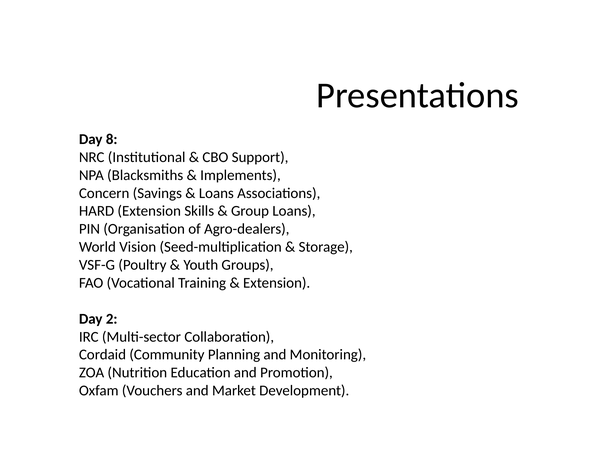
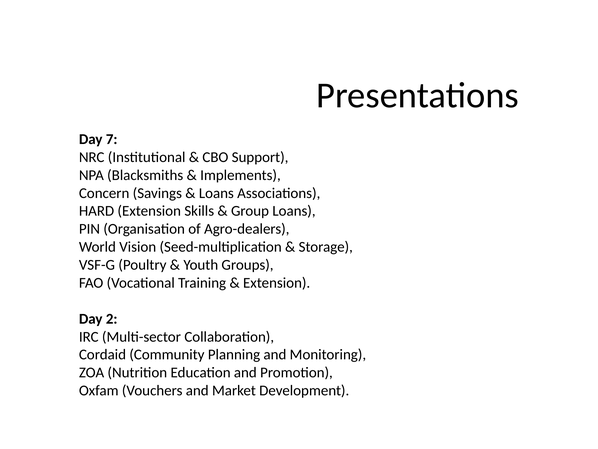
8: 8 -> 7
